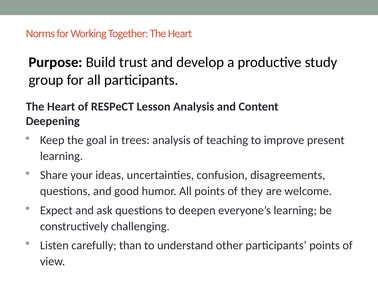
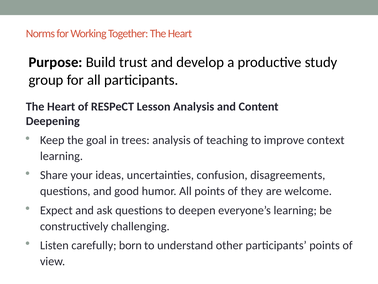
present: present -> context
than: than -> born
